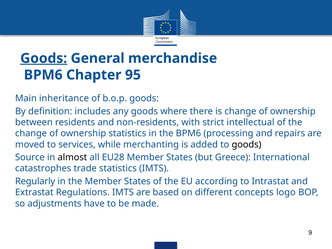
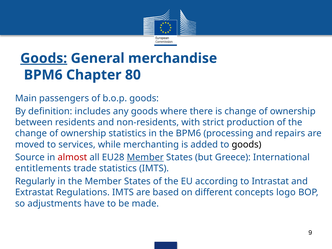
95: 95 -> 80
inheritance: inheritance -> passengers
intellectual: intellectual -> production
almost colour: black -> red
Member at (145, 157) underline: none -> present
catastrophes: catastrophes -> entitlements
